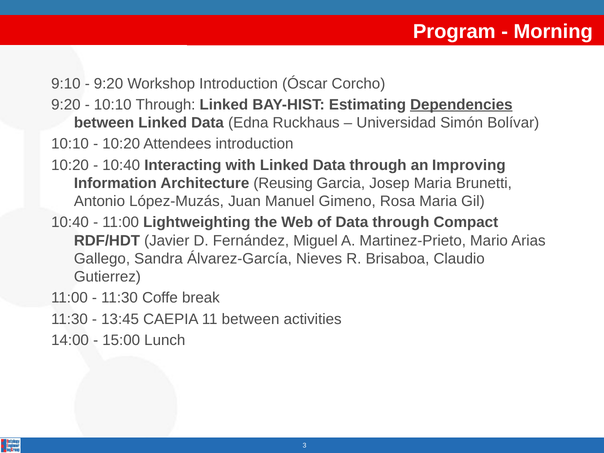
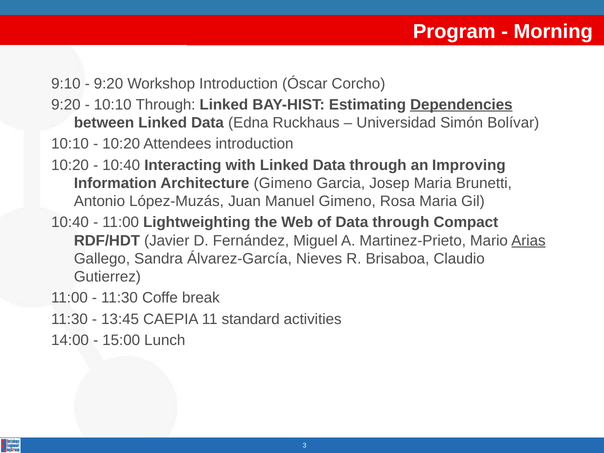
Architecture Reusing: Reusing -> Gimeno
Arias underline: none -> present
11 between: between -> standard
